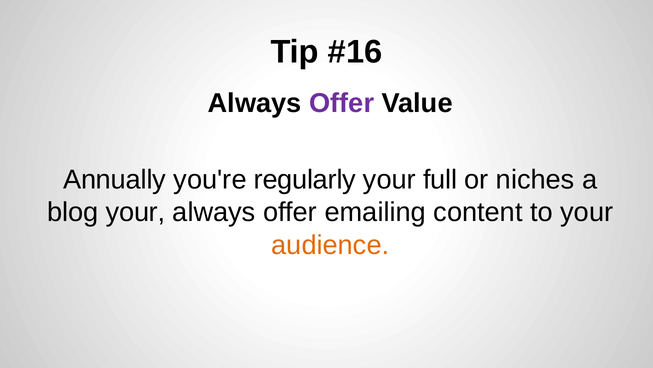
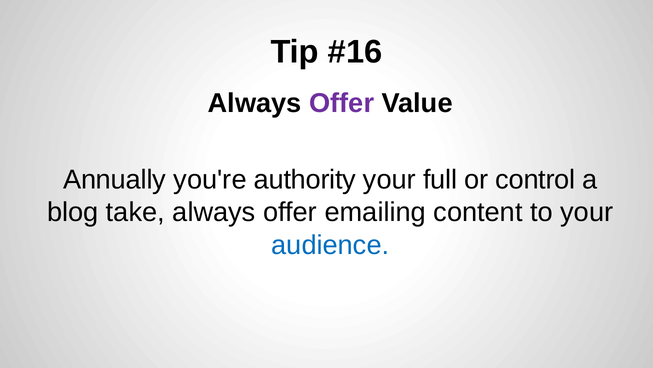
regularly: regularly -> authority
niches: niches -> control
blog your: your -> take
audience colour: orange -> blue
